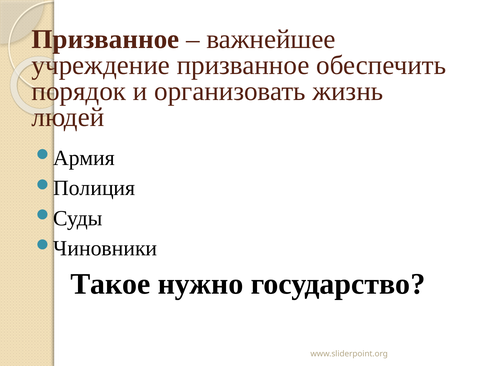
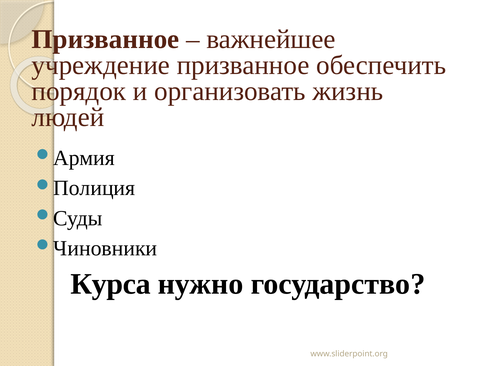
Такое: Такое -> Курса
